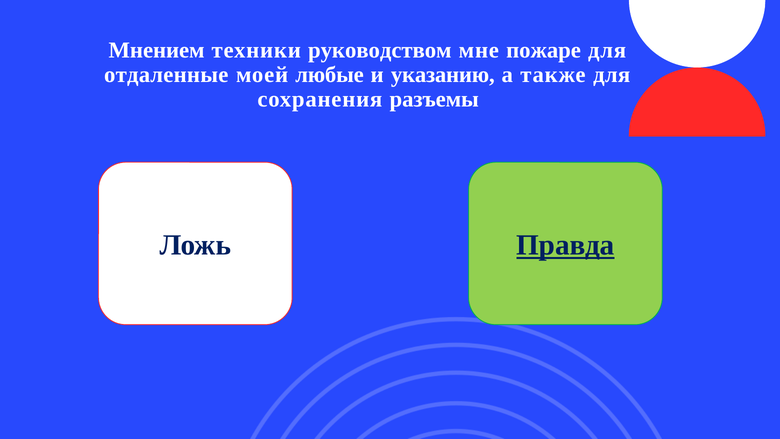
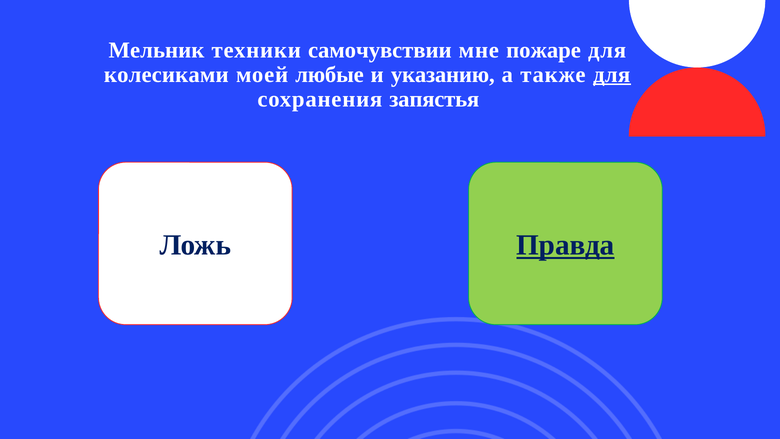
Мнением: Мнением -> Мельник
руководством: руководством -> самочувствии
отдаленные: отдаленные -> колесиками
для at (612, 75) underline: none -> present
разъемы: разъемы -> запястья
